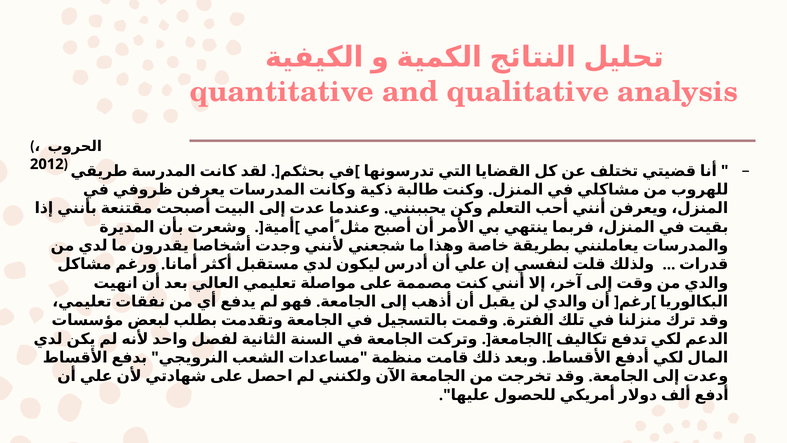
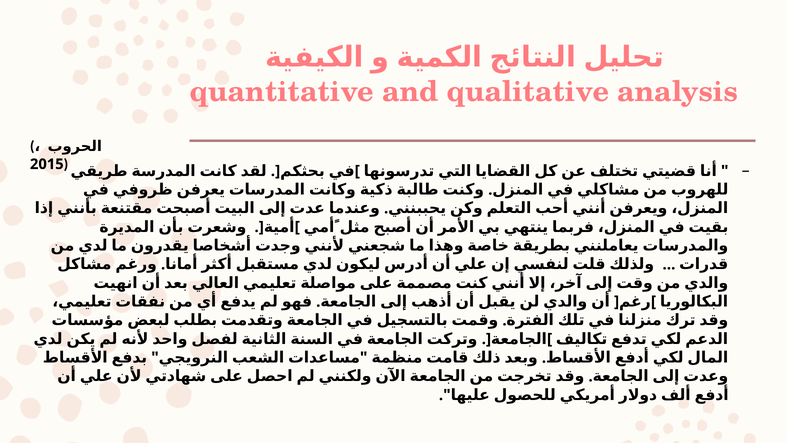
2012: 2012 -> 2015
